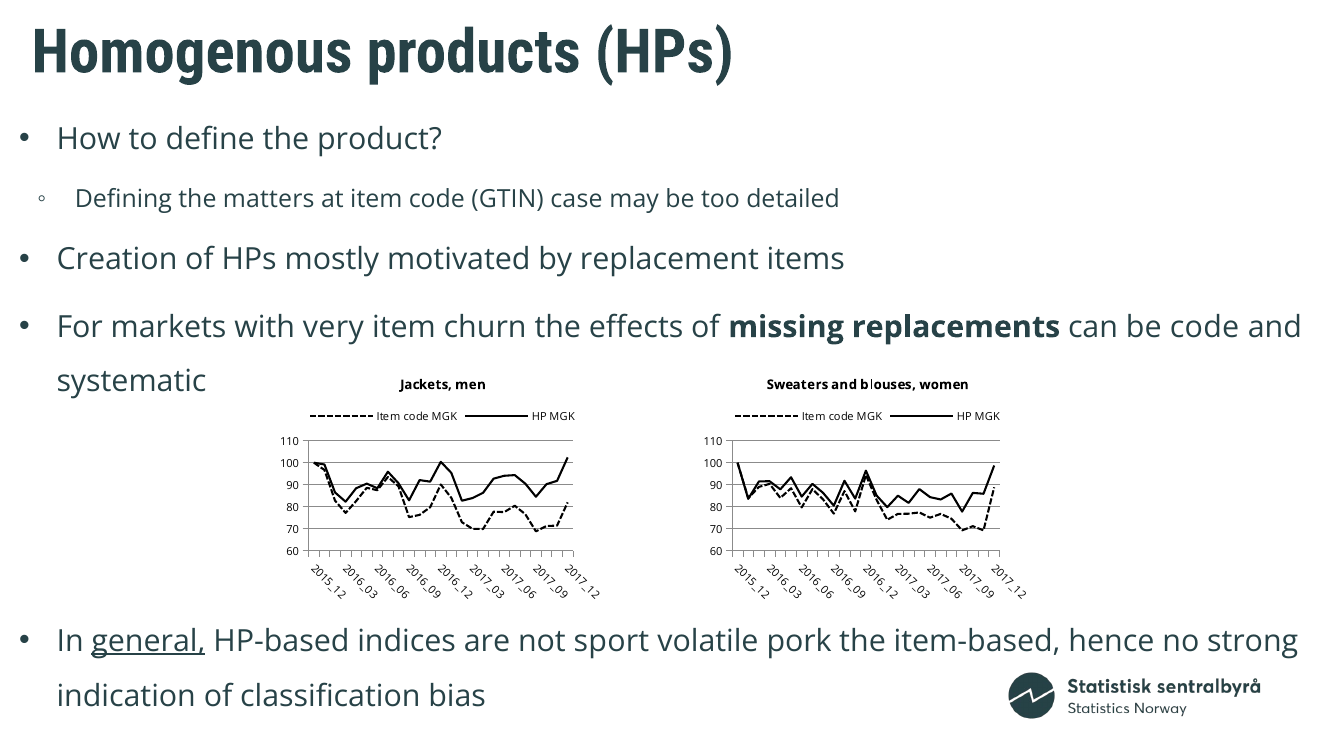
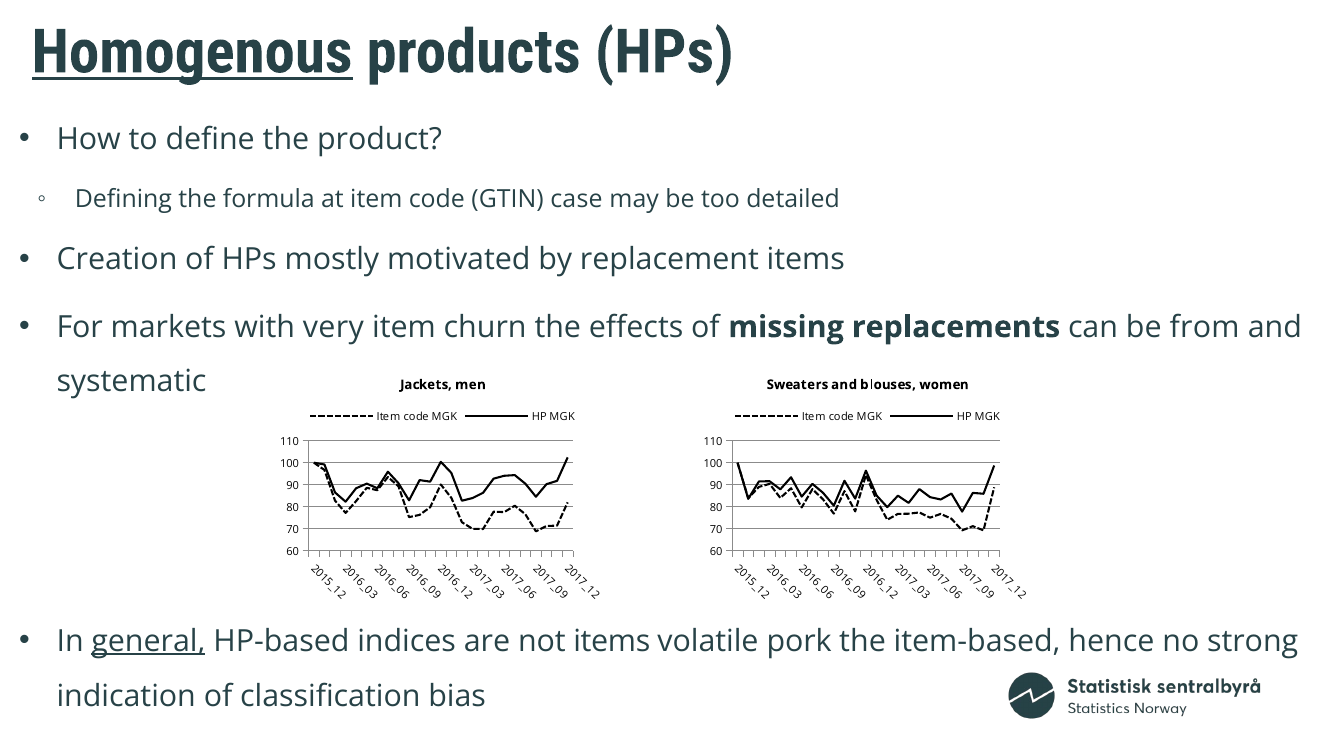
Homogenous underline: none -> present
matters: matters -> formula
be code: code -> from
not sport: sport -> items
